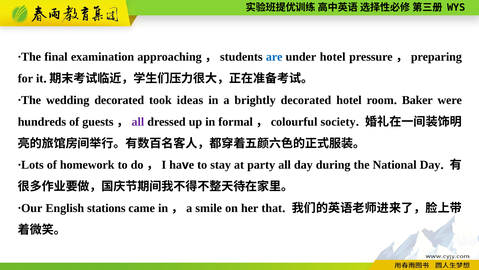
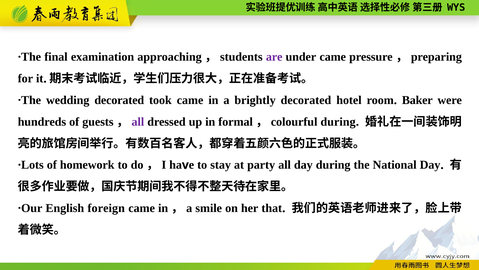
are colour: blue -> purple
under hotel: hotel -> came
took ideas: ideas -> came
society at (338, 122): society -> during
stations: stations -> foreign
